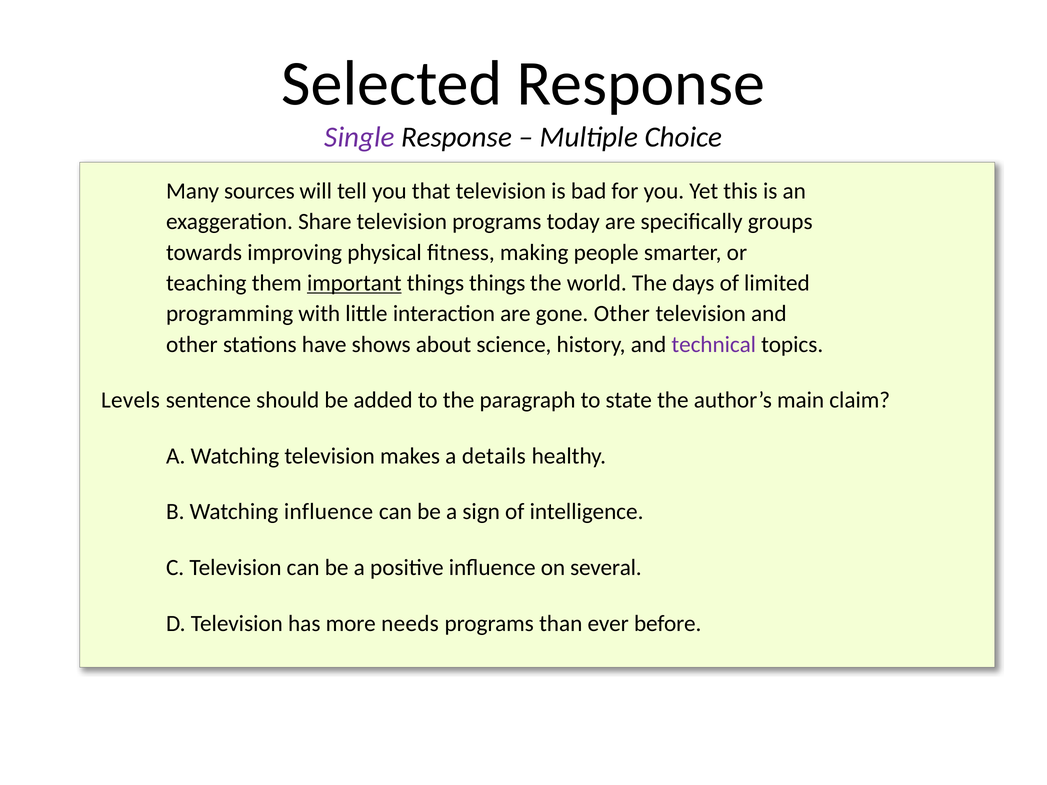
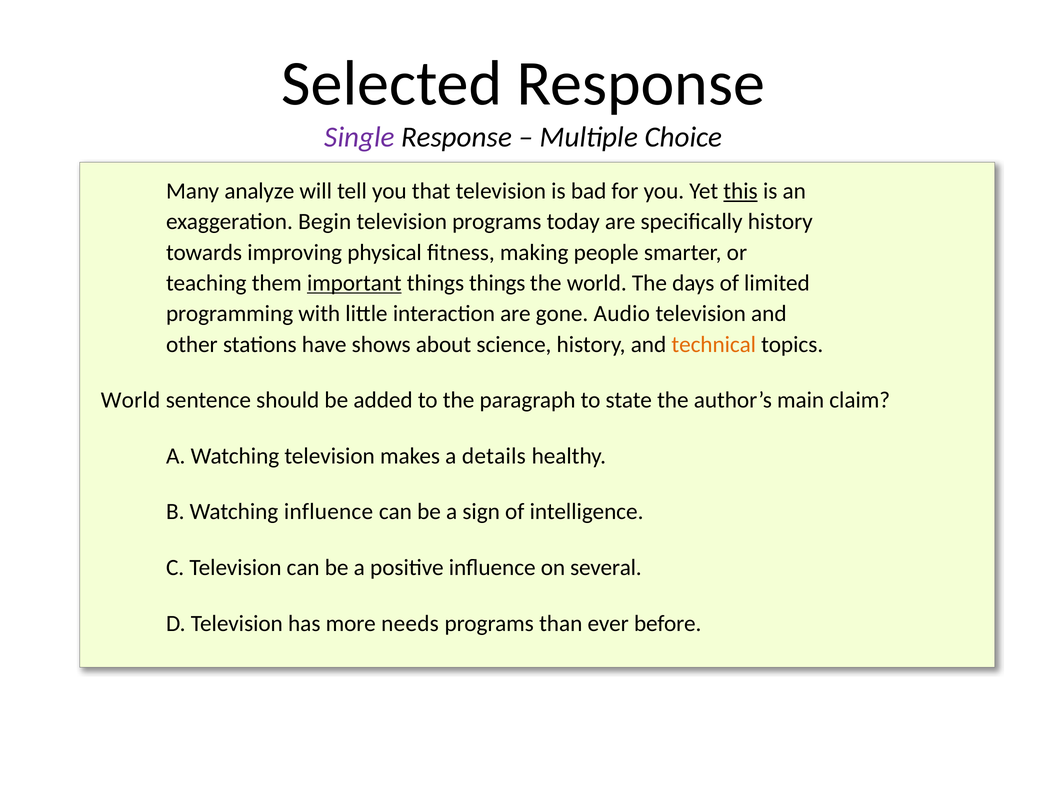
sources: sources -> analyze
this underline: none -> present
Share: Share -> Begin
specifically groups: groups -> history
gone Other: Other -> Audio
technical colour: purple -> orange
Levels at (130, 400): Levels -> World
